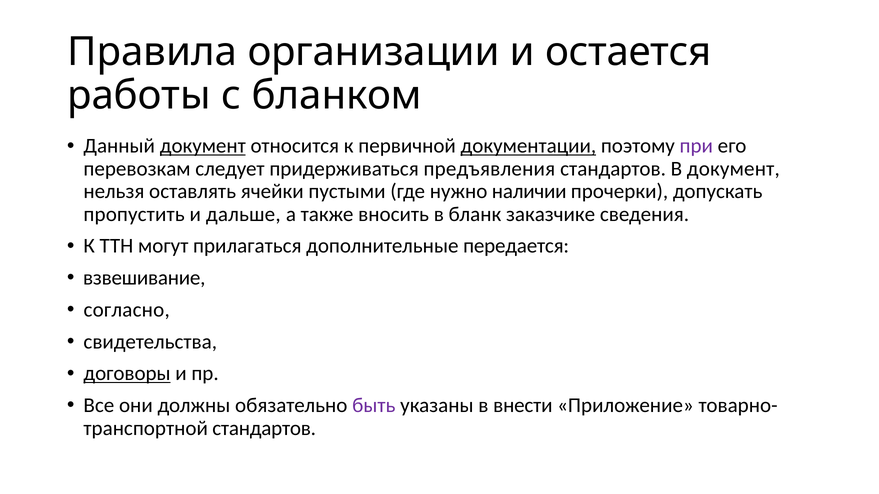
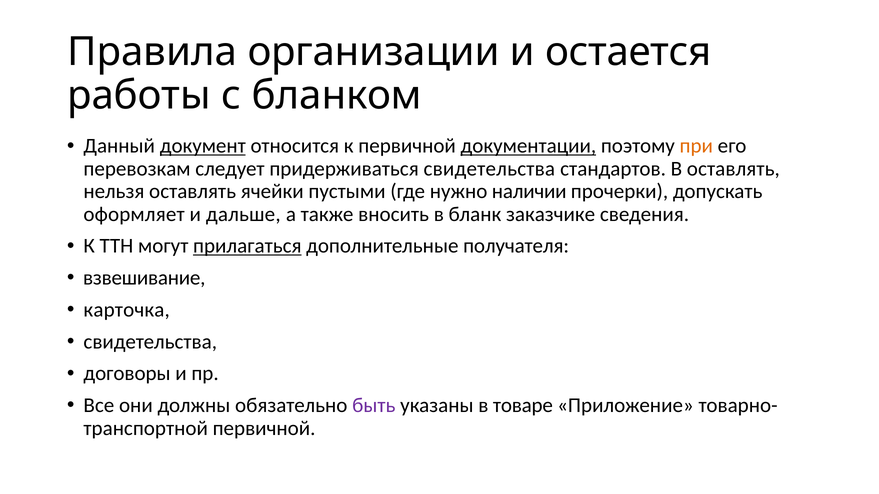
при colour: purple -> orange
придерживаться предъявления: предъявления -> свидетельства
В документ: документ -> оставлять
пропустить: пропустить -> оформляет
прилагаться underline: none -> present
передается: передается -> получателя
согласно: согласно -> карточка
договоры underline: present -> none
внести: внести -> товаре
стандартов at (264, 428): стандартов -> первичной
